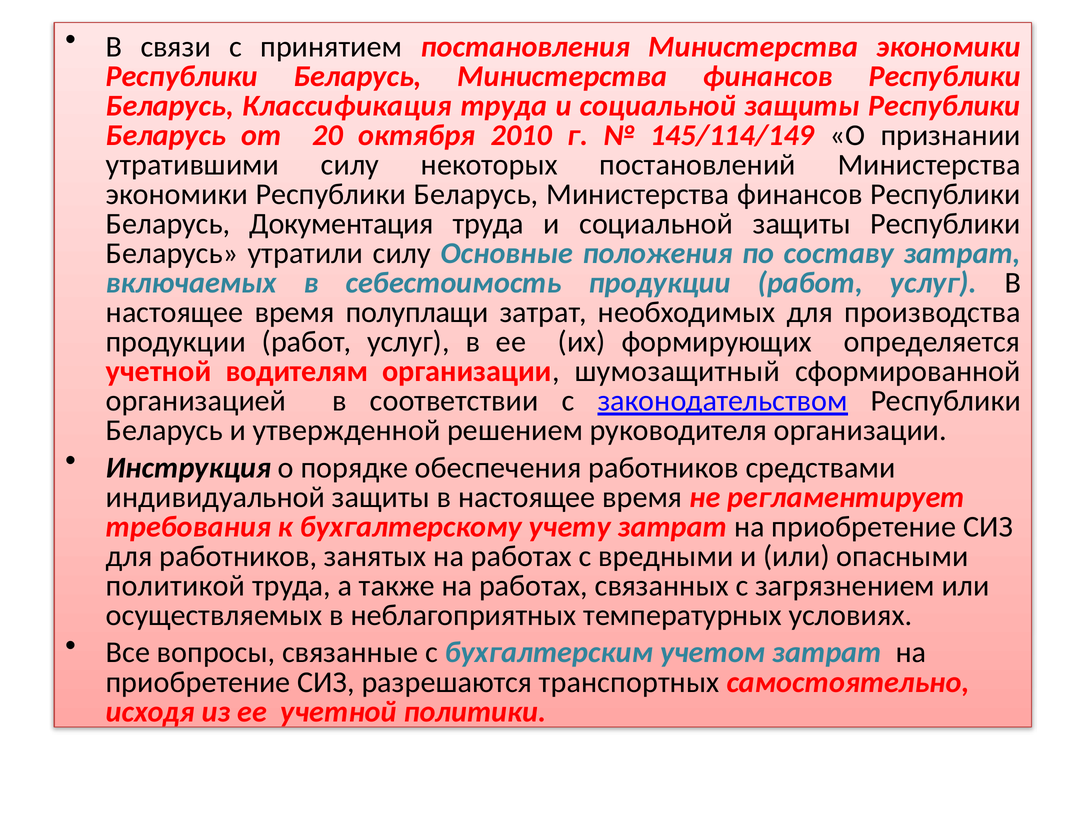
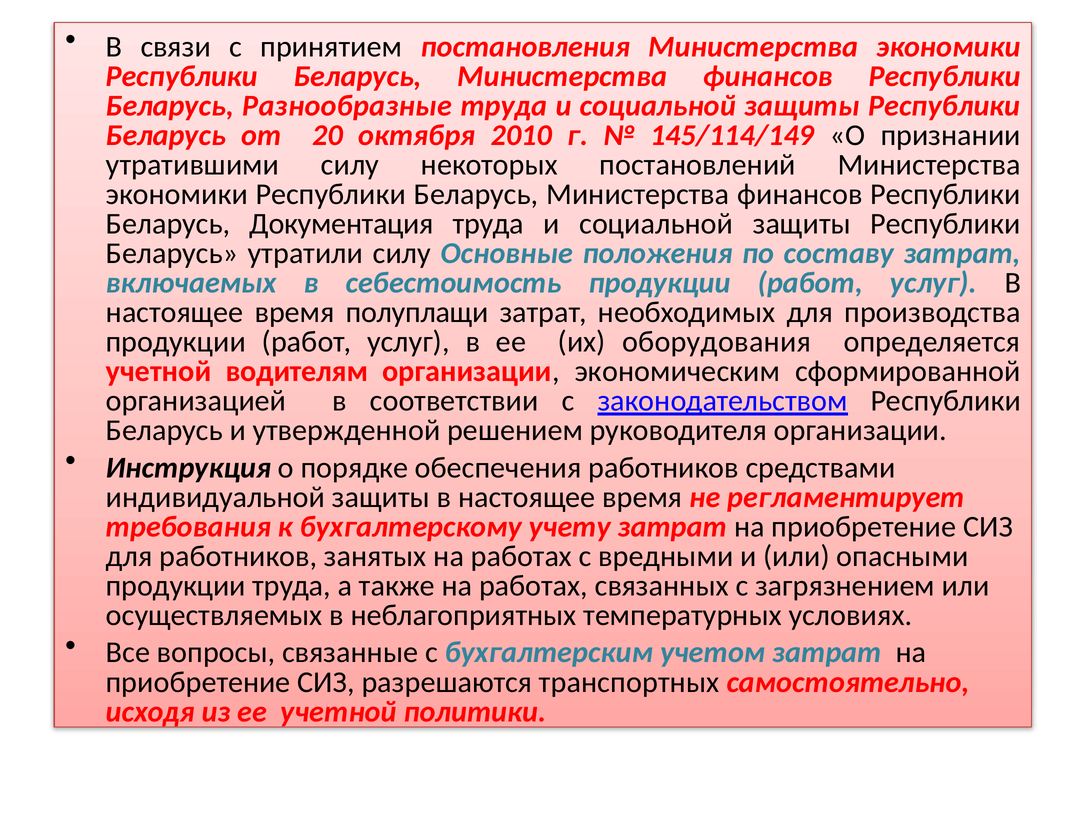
Классификация: Классификация -> Разнообразные
формирующих: формирующих -> оборудования
шумозащитный: шумозащитный -> экономическим
политикой at (176, 586): политикой -> продукции
